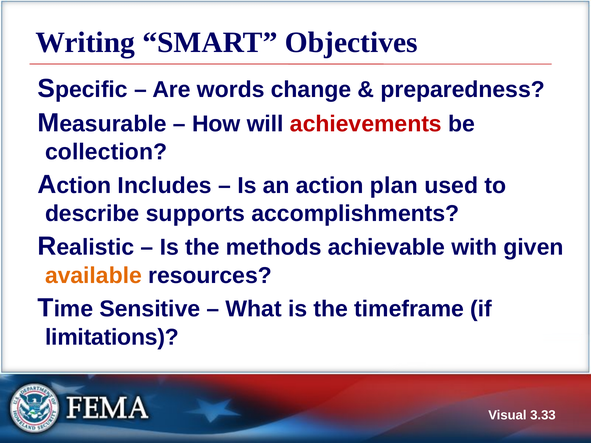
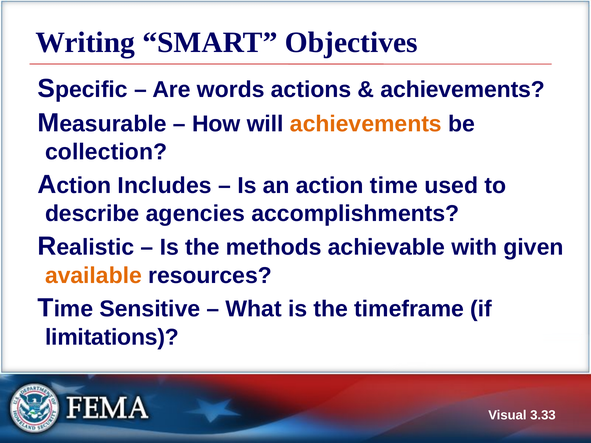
change: change -> actions
preparedness at (463, 90): preparedness -> achievements
achievements at (366, 124) colour: red -> orange
plan: plan -> time
supports: supports -> agencies
